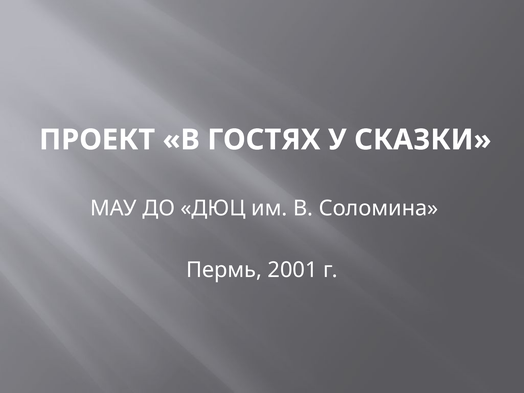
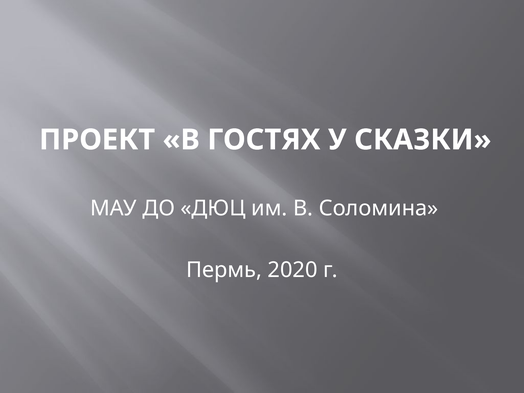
2001: 2001 -> 2020
